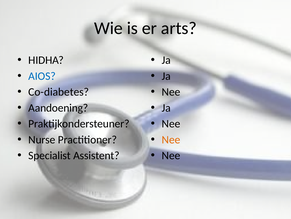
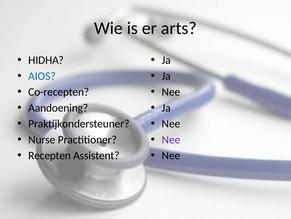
Co-diabetes: Co-diabetes -> Co-recepten
Nee at (171, 139) colour: orange -> purple
Specialist: Specialist -> Recepten
